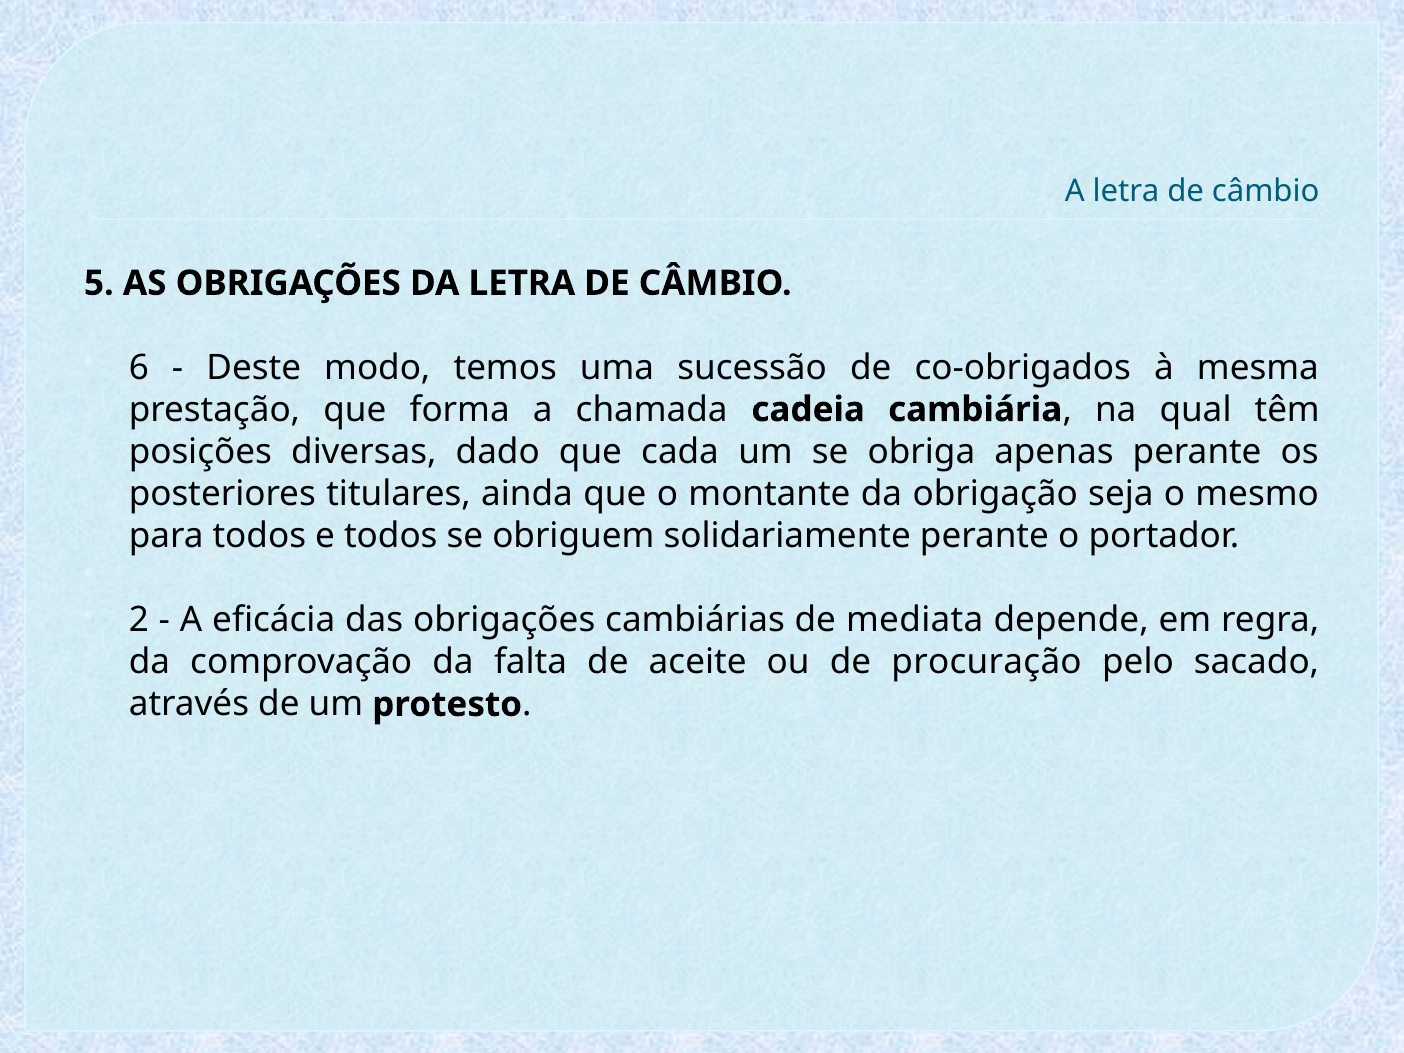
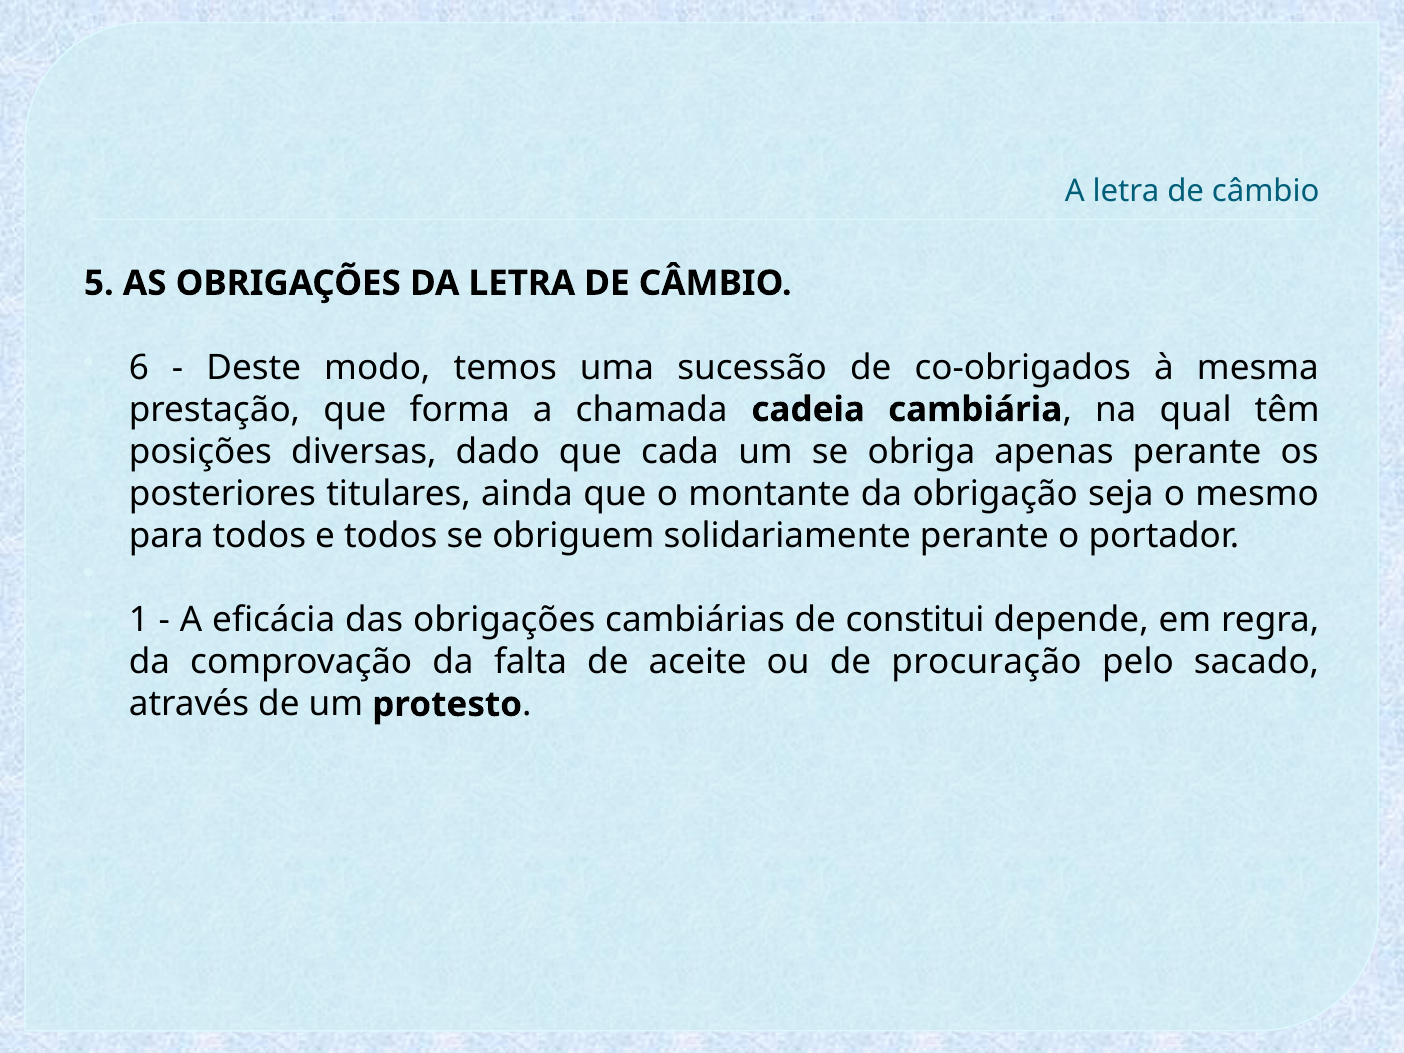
2: 2 -> 1
mediata: mediata -> constitui
